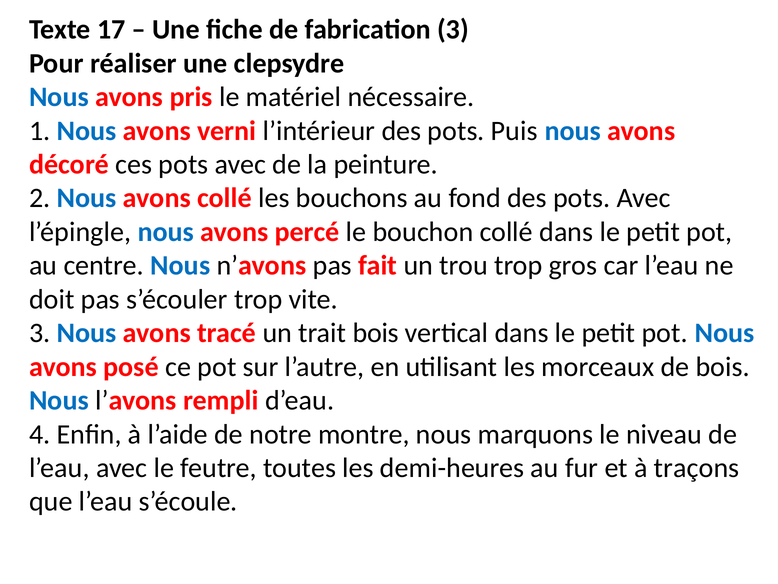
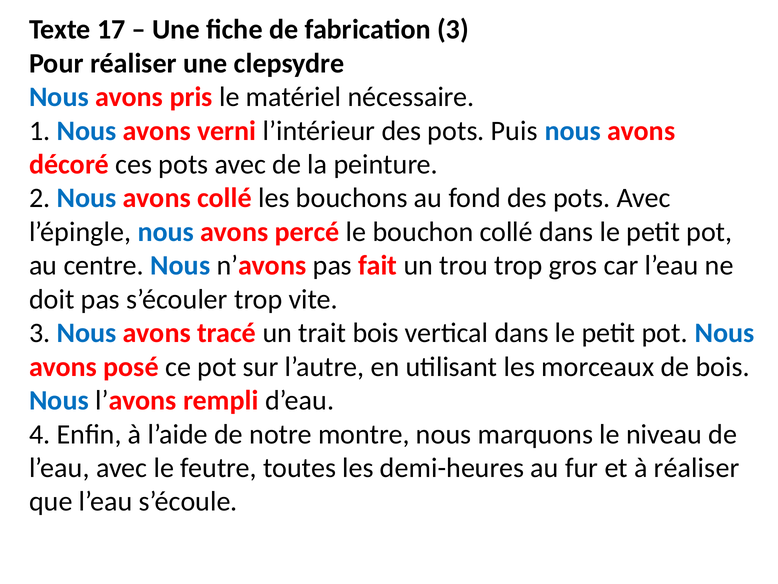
à traçons: traçons -> réaliser
